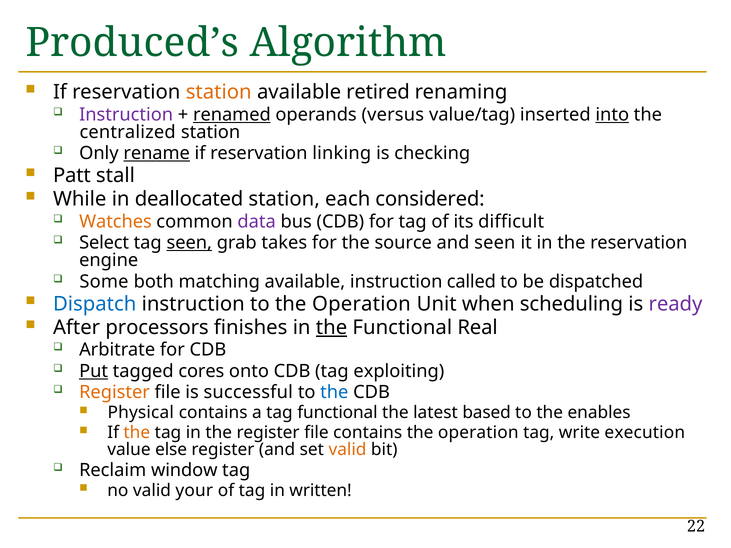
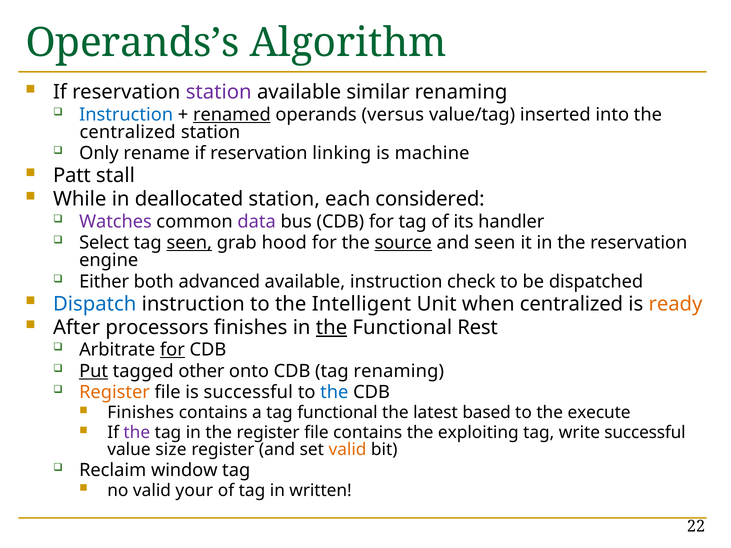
Produced’s: Produced’s -> Operands’s
station at (219, 92) colour: orange -> purple
retired: retired -> similar
Instruction at (126, 115) colour: purple -> blue
into underline: present -> none
rename underline: present -> none
checking: checking -> machine
Watches colour: orange -> purple
difficult: difficult -> handler
takes: takes -> hood
source underline: none -> present
Some: Some -> Either
matching: matching -> advanced
called: called -> check
to the Operation: Operation -> Intelligent
when scheduling: scheduling -> centralized
ready colour: purple -> orange
Real: Real -> Rest
for at (172, 350) underline: none -> present
cores: cores -> other
tag exploiting: exploiting -> renaming
Physical at (141, 413): Physical -> Finishes
enables: enables -> execute
the at (137, 433) colour: orange -> purple
operation at (478, 433): operation -> exploiting
write execution: execution -> successful
else: else -> size
